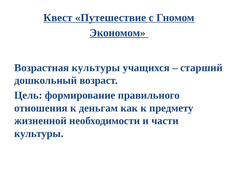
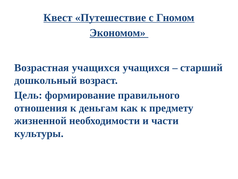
Возрастная культуры: культуры -> учащихся
